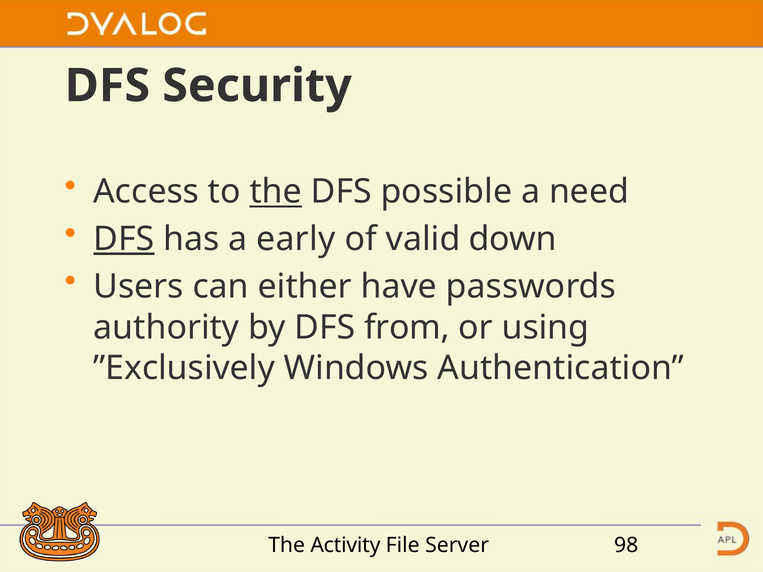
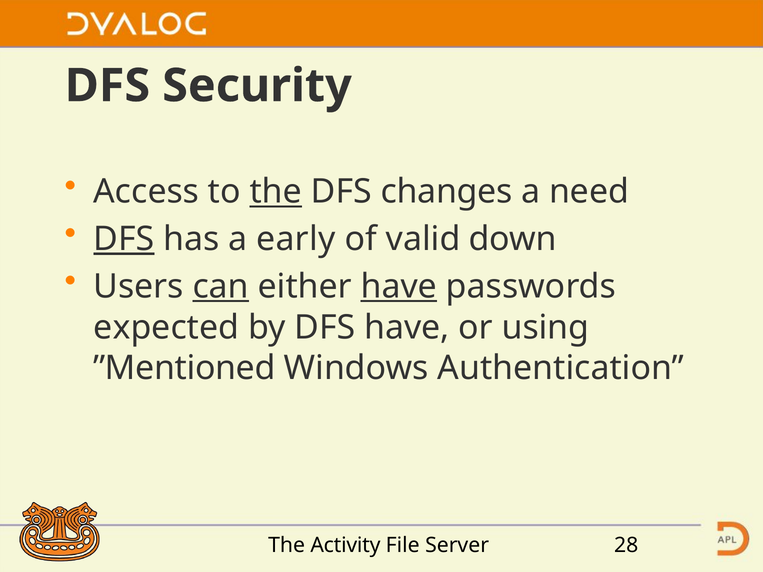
possible: possible -> changes
can underline: none -> present
have at (399, 287) underline: none -> present
authority: authority -> expected
DFS from: from -> have
”Exclusively: ”Exclusively -> ”Mentioned
98: 98 -> 28
